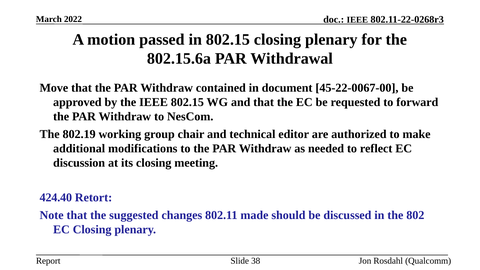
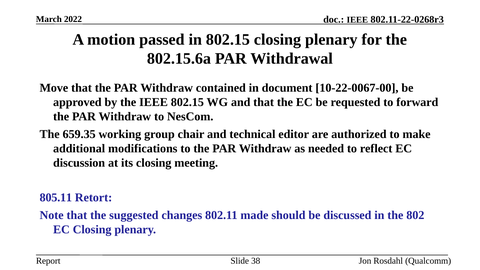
45-22-0067-00: 45-22-0067-00 -> 10-22-0067-00
802.19: 802.19 -> 659.35
424.40: 424.40 -> 805.11
